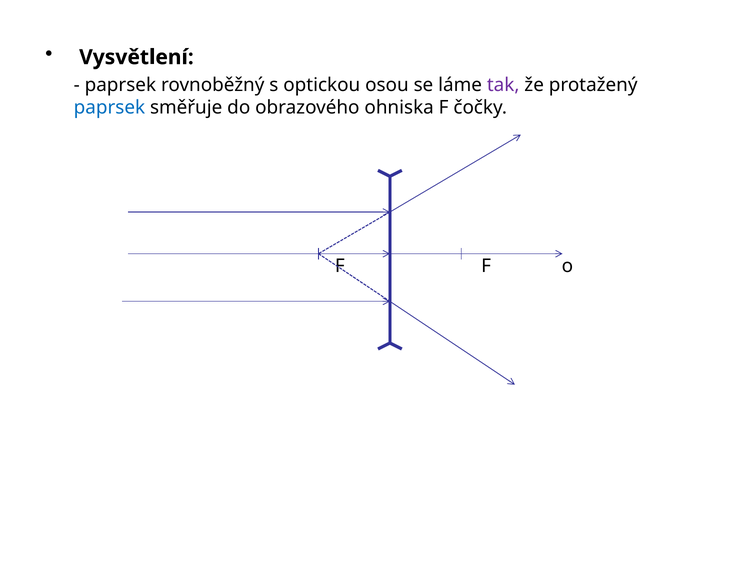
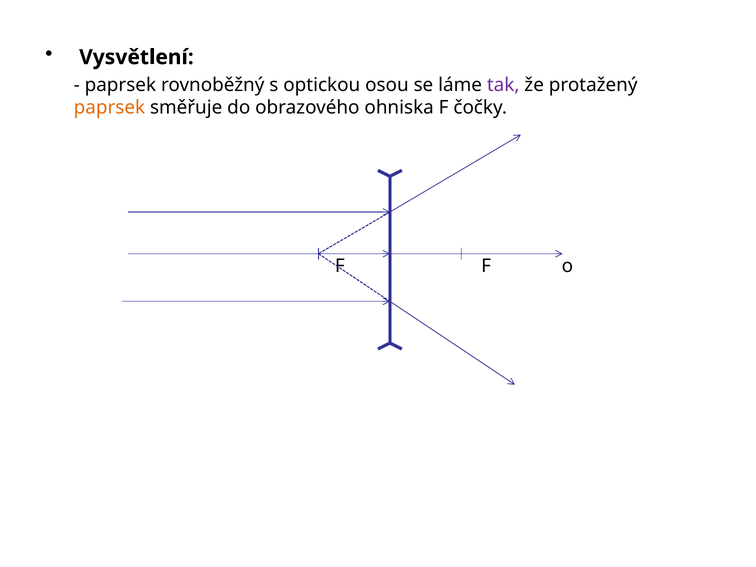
paprsek at (109, 107) colour: blue -> orange
